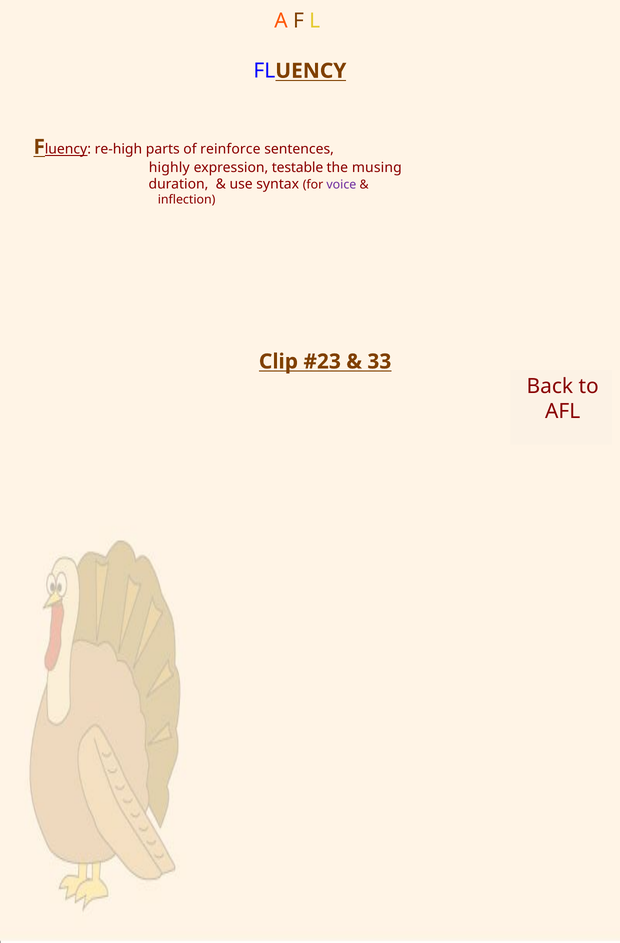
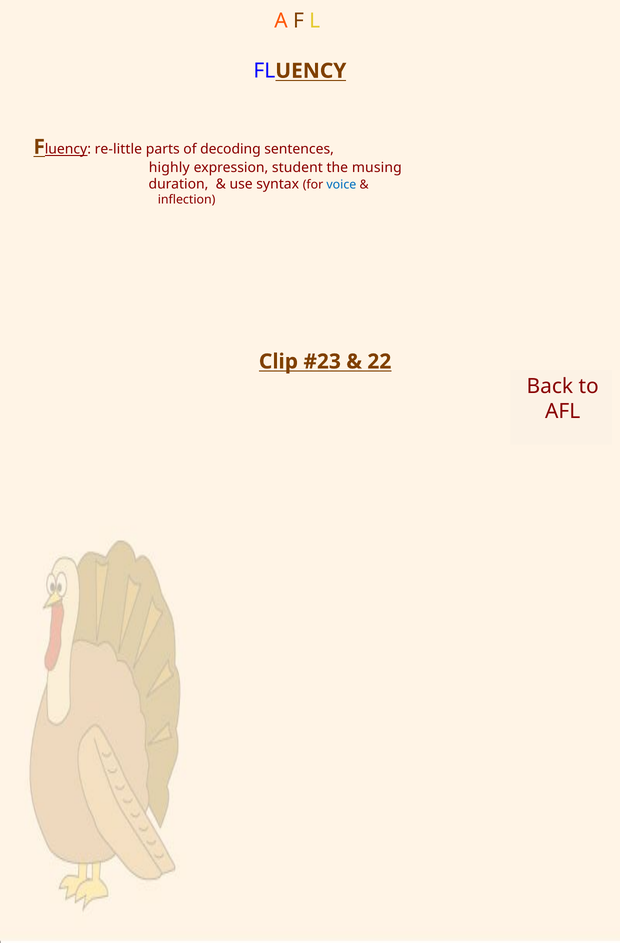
re-high: re-high -> re-little
reinforce: reinforce -> decoding
testable: testable -> student
voice colour: purple -> blue
33: 33 -> 22
